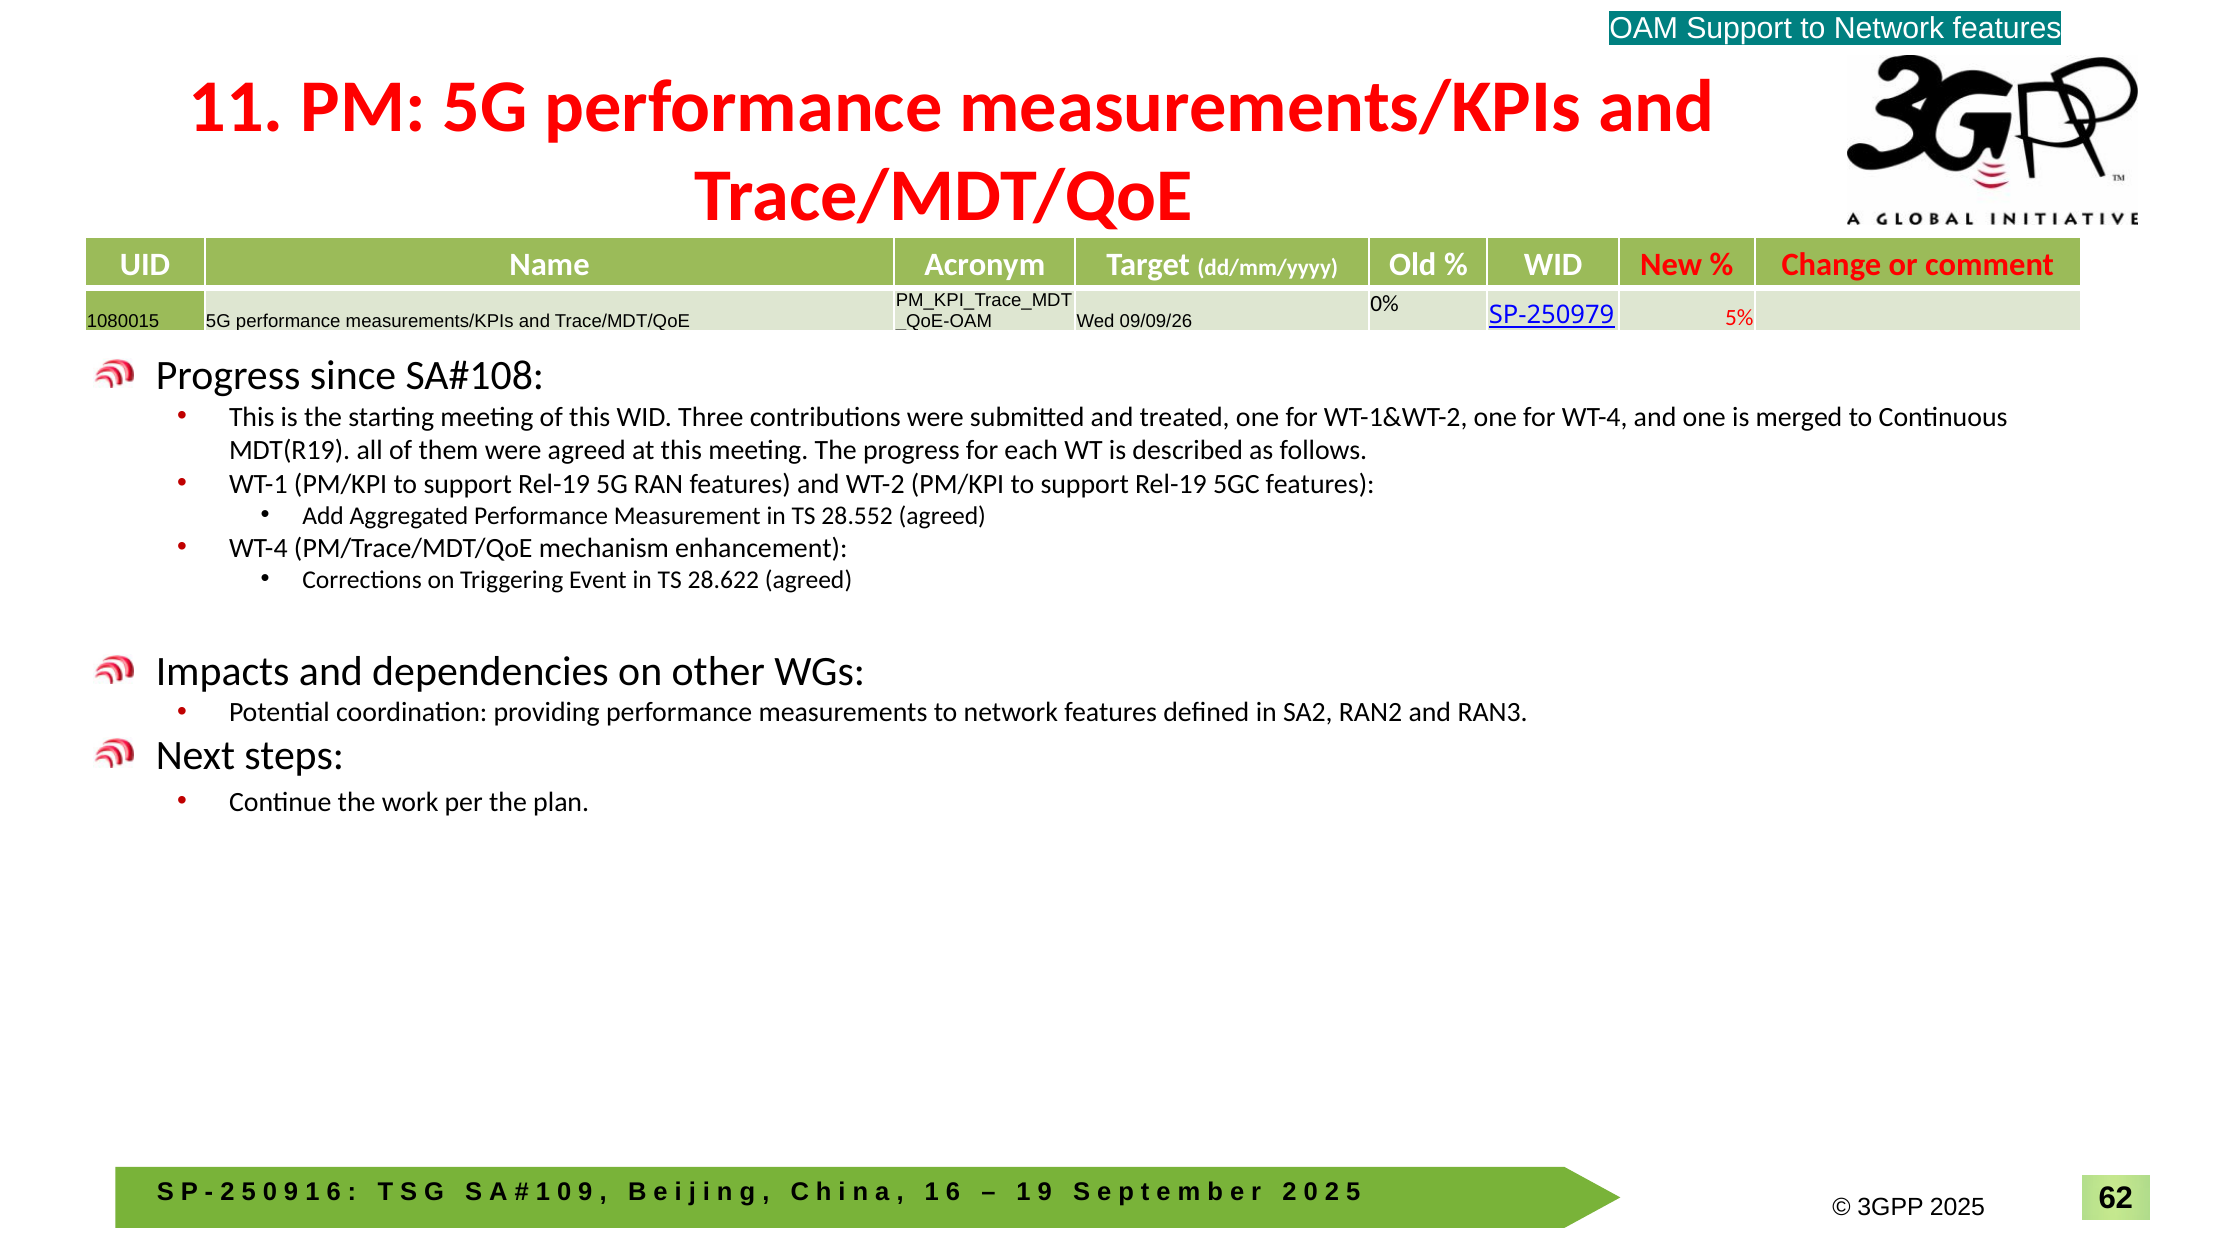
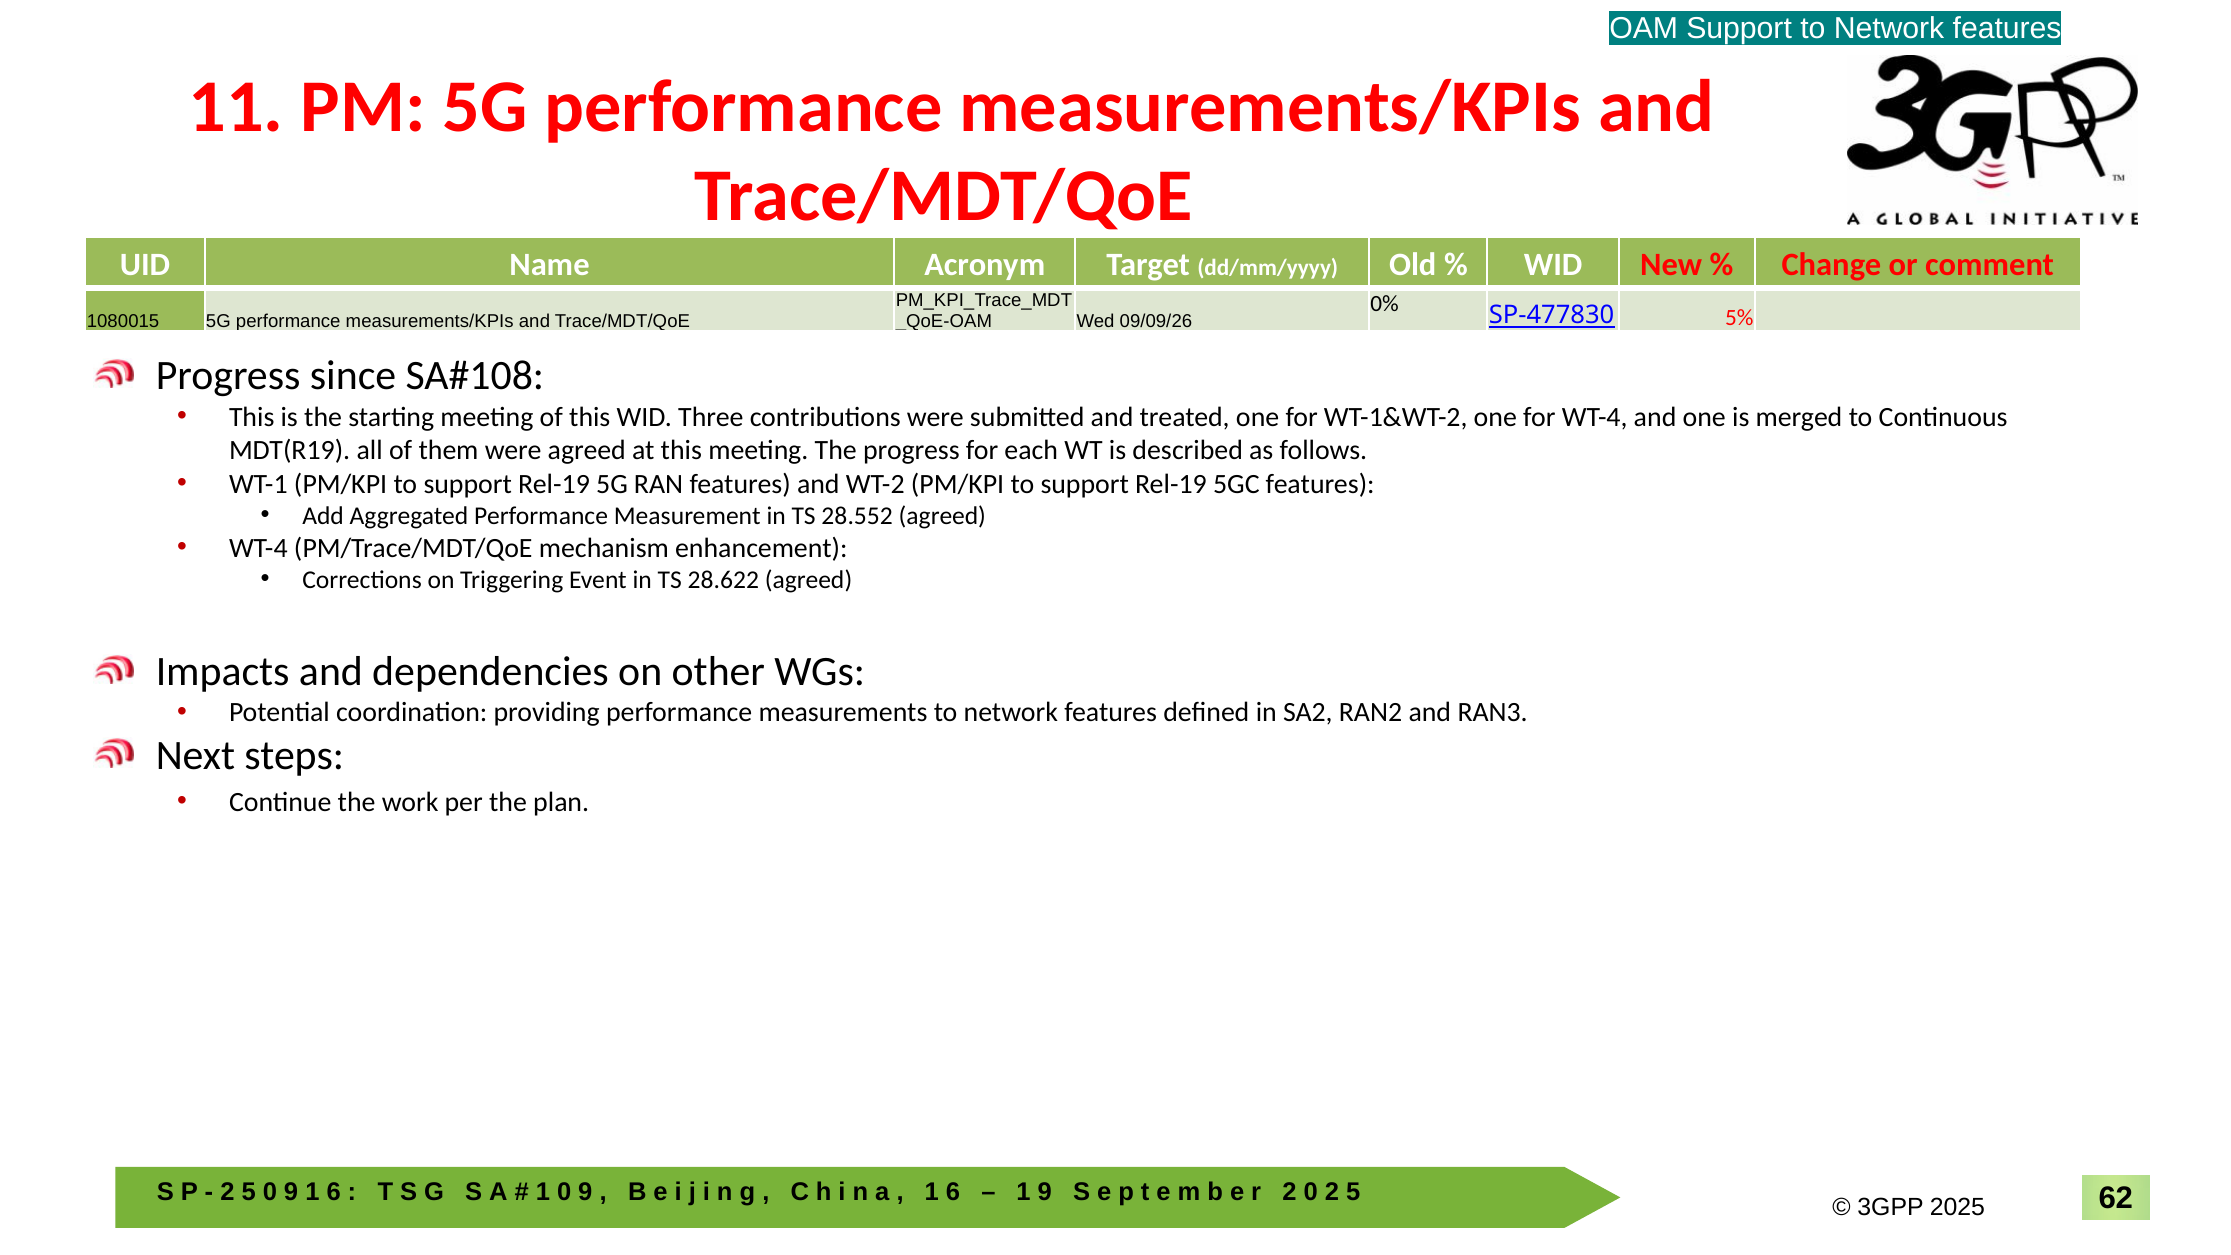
SP-250979: SP-250979 -> SP-477830
